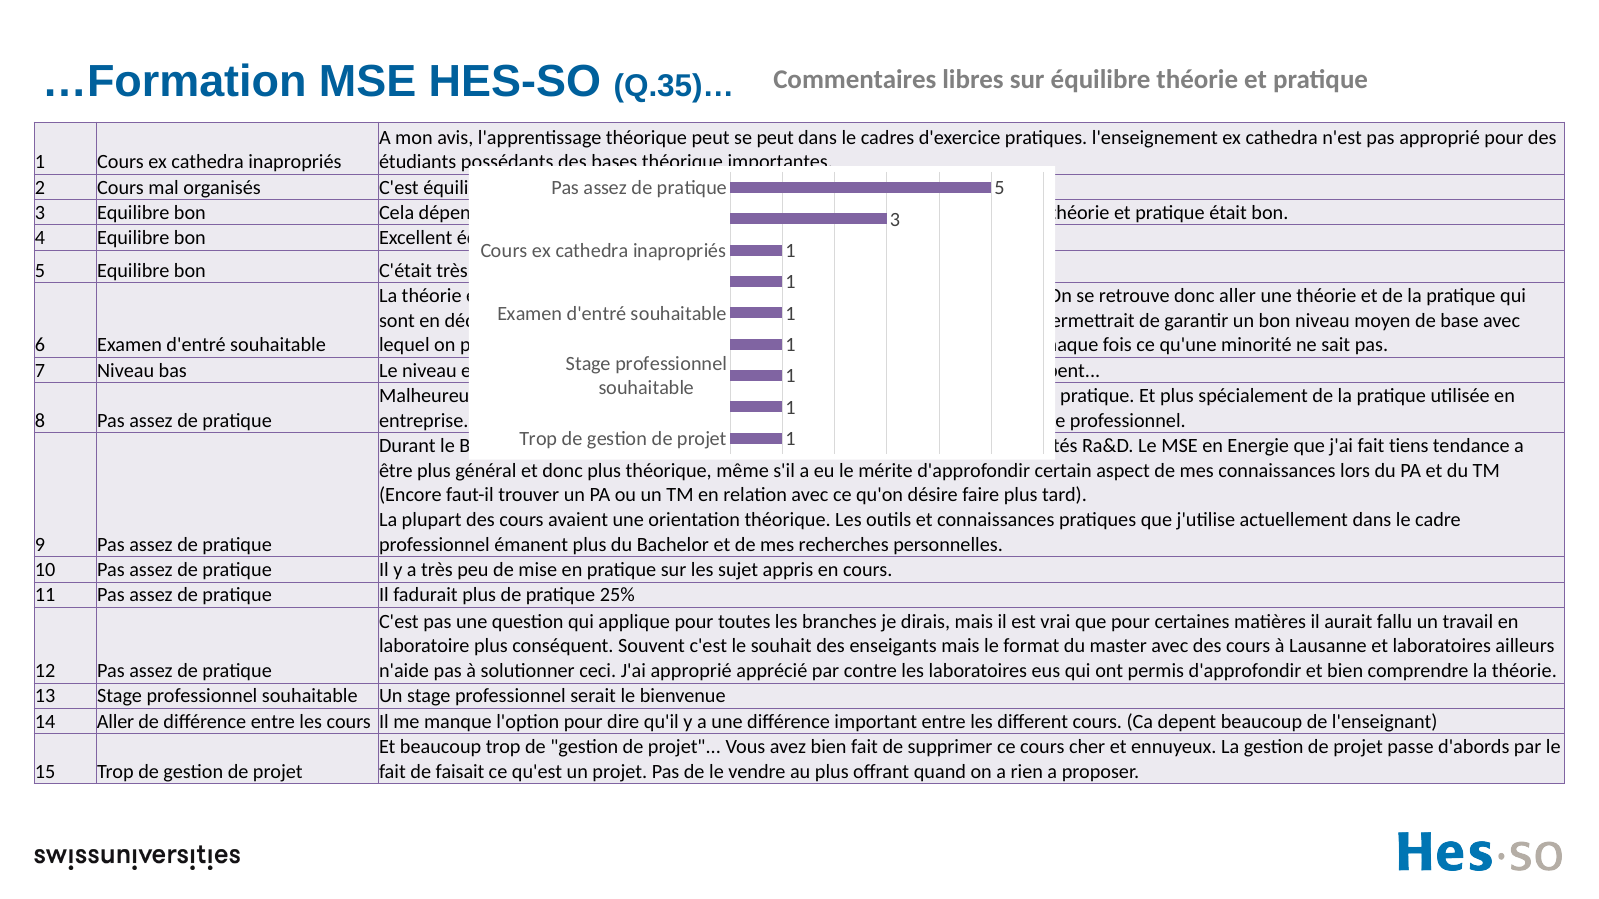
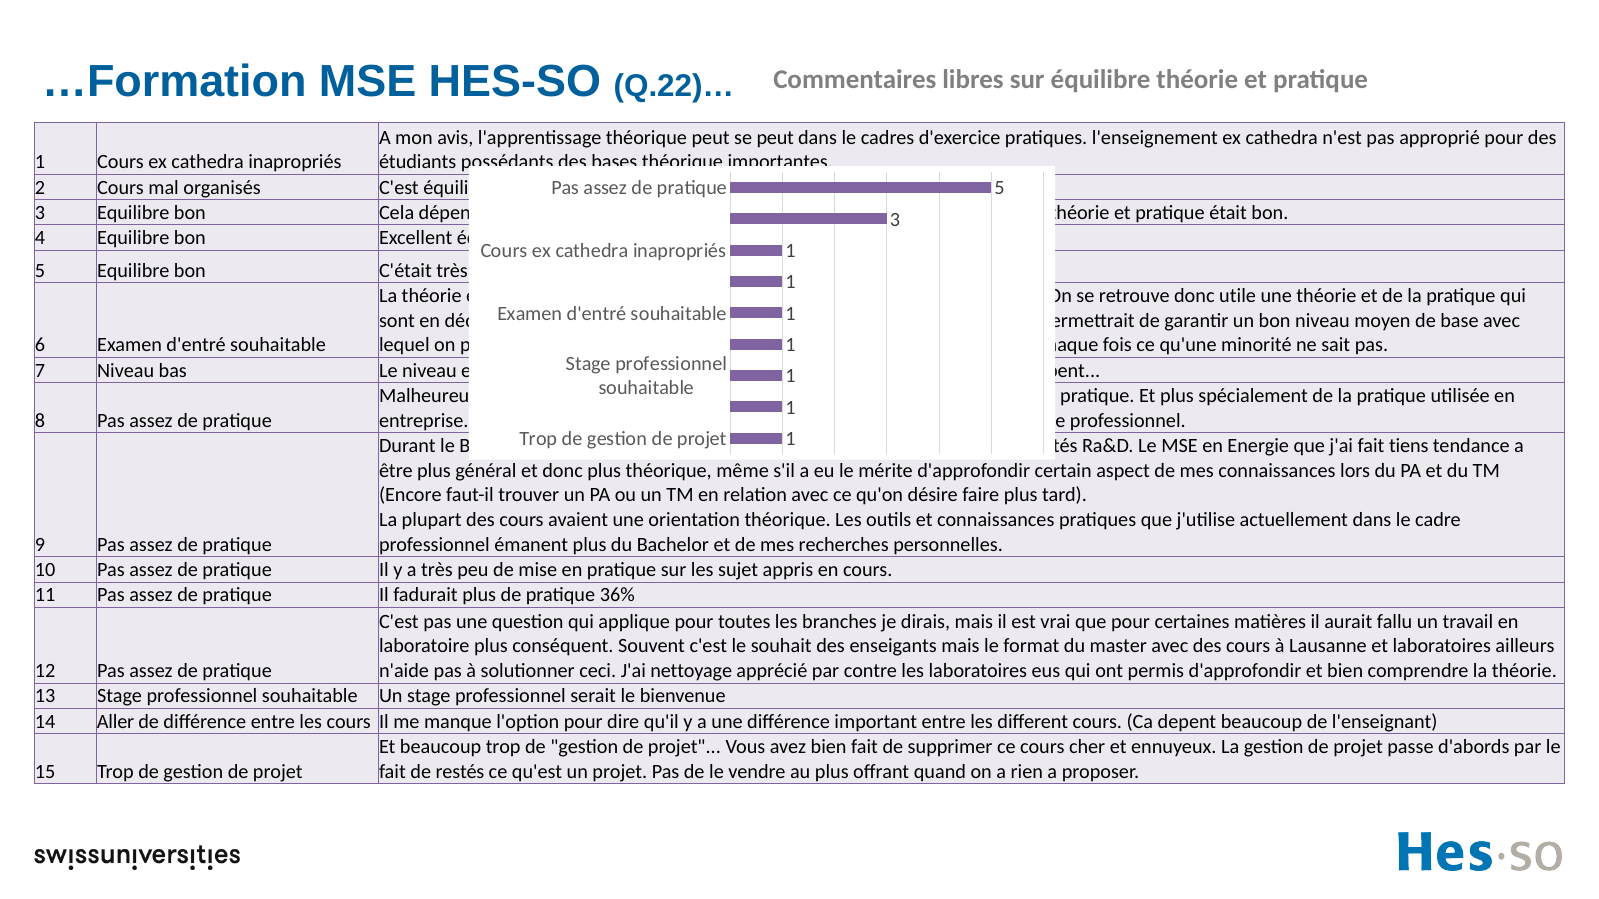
Q.35)…: Q.35)… -> Q.22)…
donc aller: aller -> utile
25%: 25% -> 36%
J'ai approprié: approprié -> nettoyage
faisait: faisait -> restés
